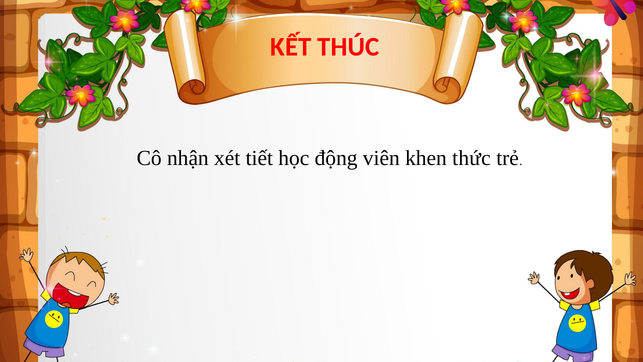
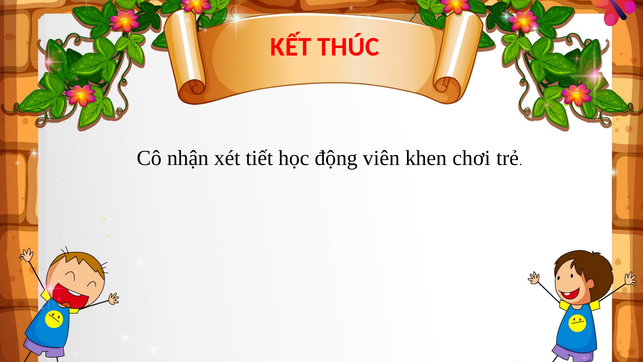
thức: thức -> chơi
